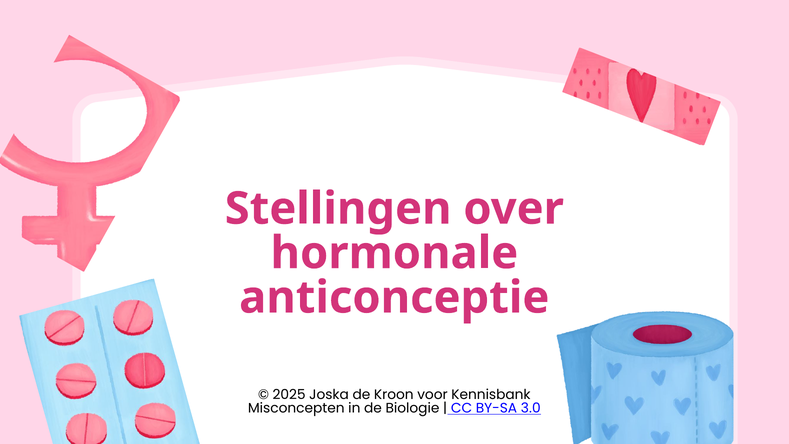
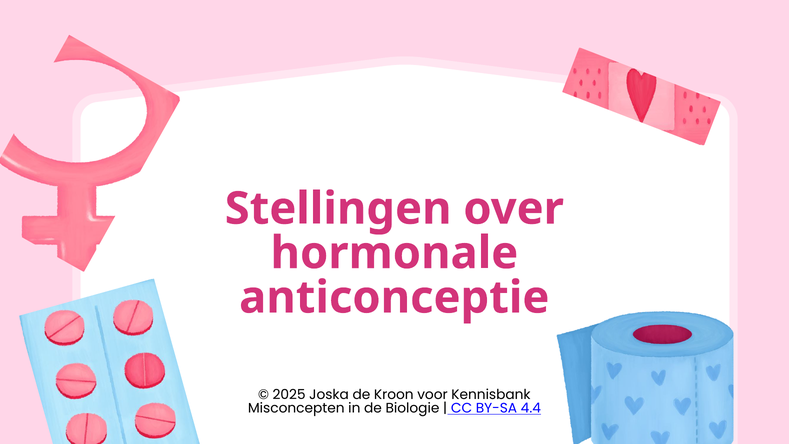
3.0: 3.0 -> 4.4
